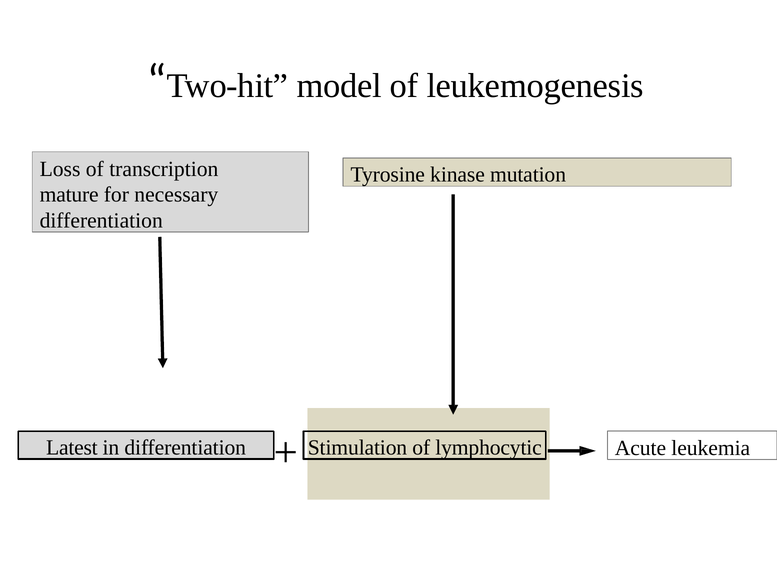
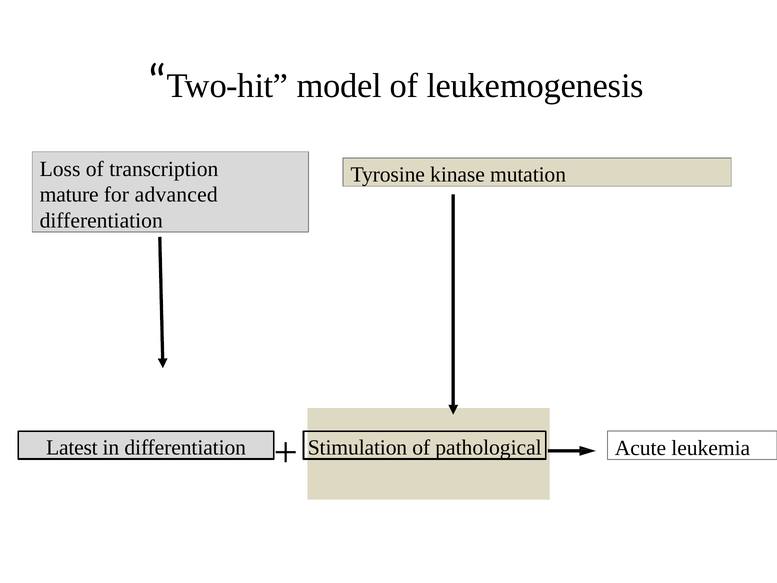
necessary: necessary -> advanced
lymphocytic: lymphocytic -> pathological
